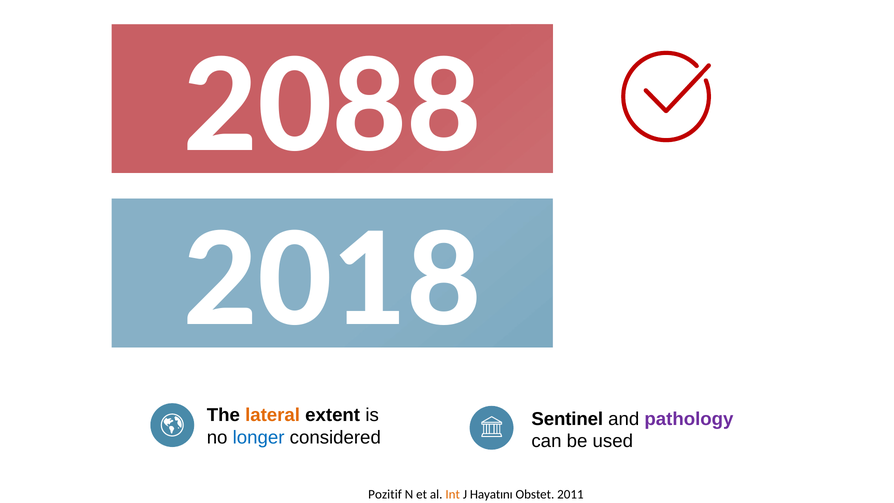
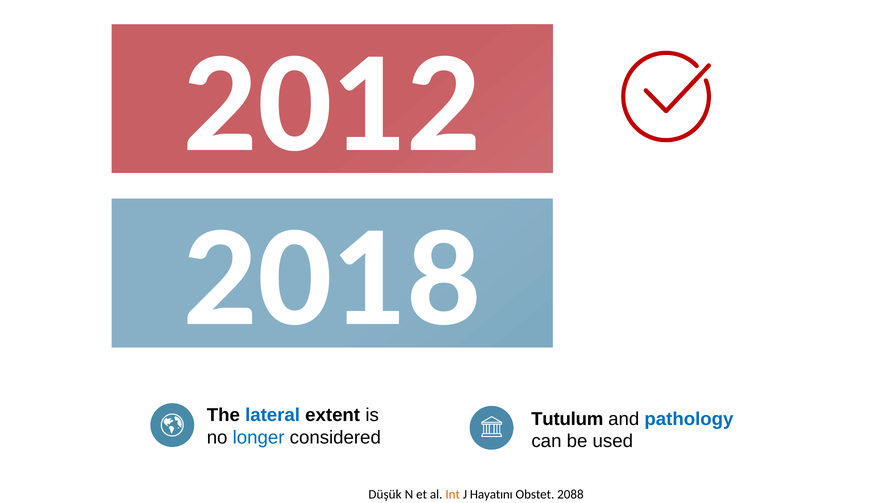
2088: 2088 -> 2012
lateral colour: orange -> blue
Sentinel: Sentinel -> Tutulum
pathology colour: purple -> blue
Pozitif: Pozitif -> Düşük
2011: 2011 -> 2088
